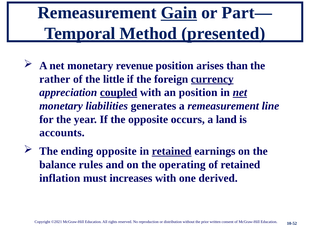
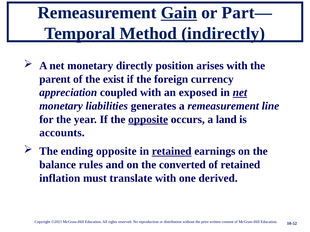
presented: presented -> indirectly
revenue: revenue -> directly
arises than: than -> with
rather: rather -> parent
little: little -> exist
currency underline: present -> none
coupled underline: present -> none
an position: position -> exposed
opposite at (148, 120) underline: none -> present
operating: operating -> converted
increases: increases -> translate
